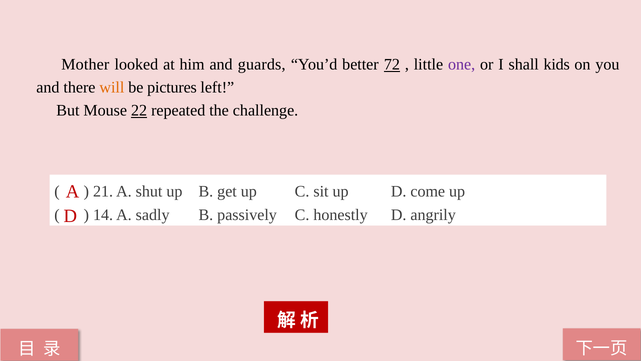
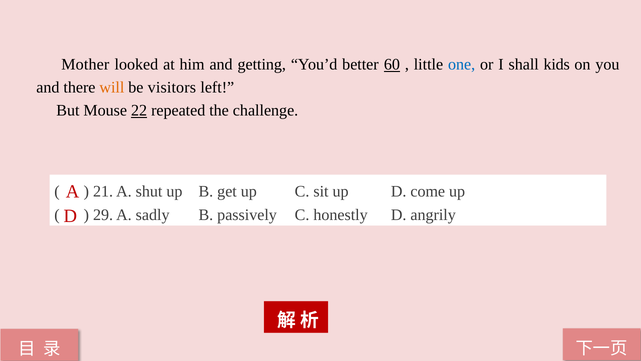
guards: guards -> getting
72: 72 -> 60
one colour: purple -> blue
pictures: pictures -> visitors
14: 14 -> 29
